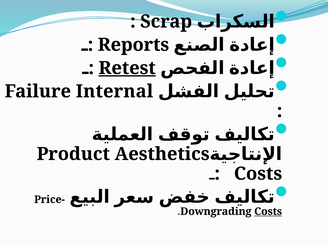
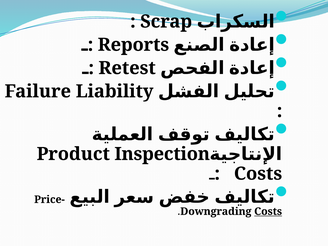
Retest underline: present -> none
Internal: Internal -> Liability
Aesthetics: Aesthetics -> Inspection
